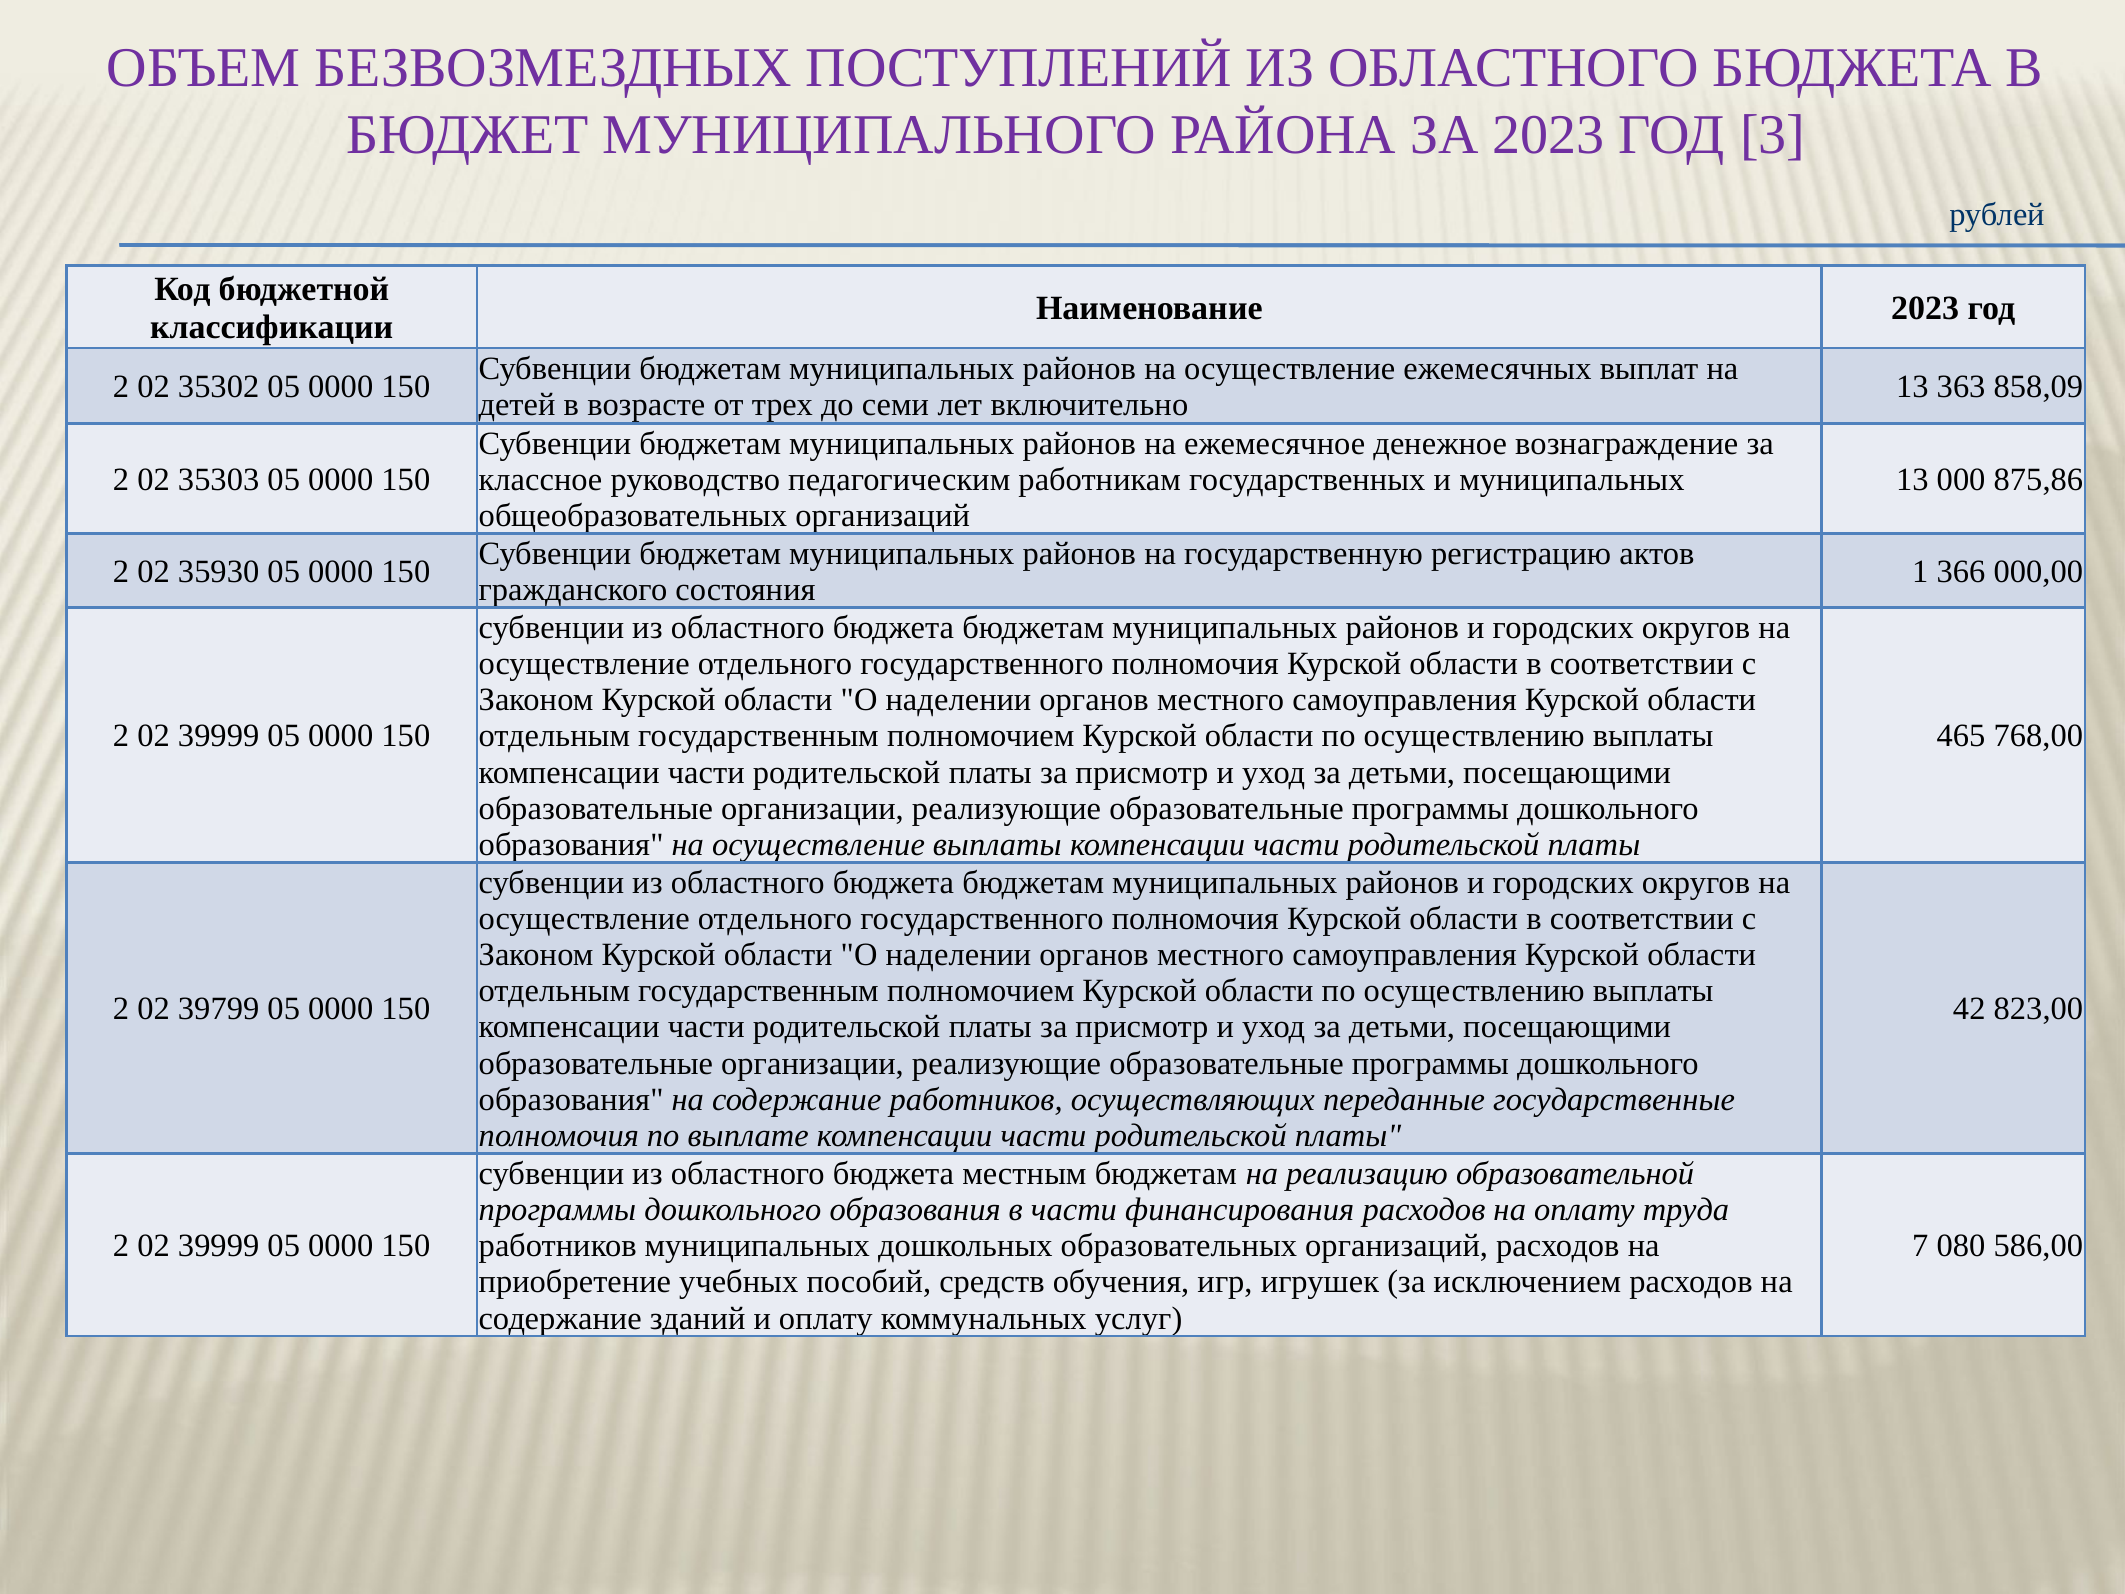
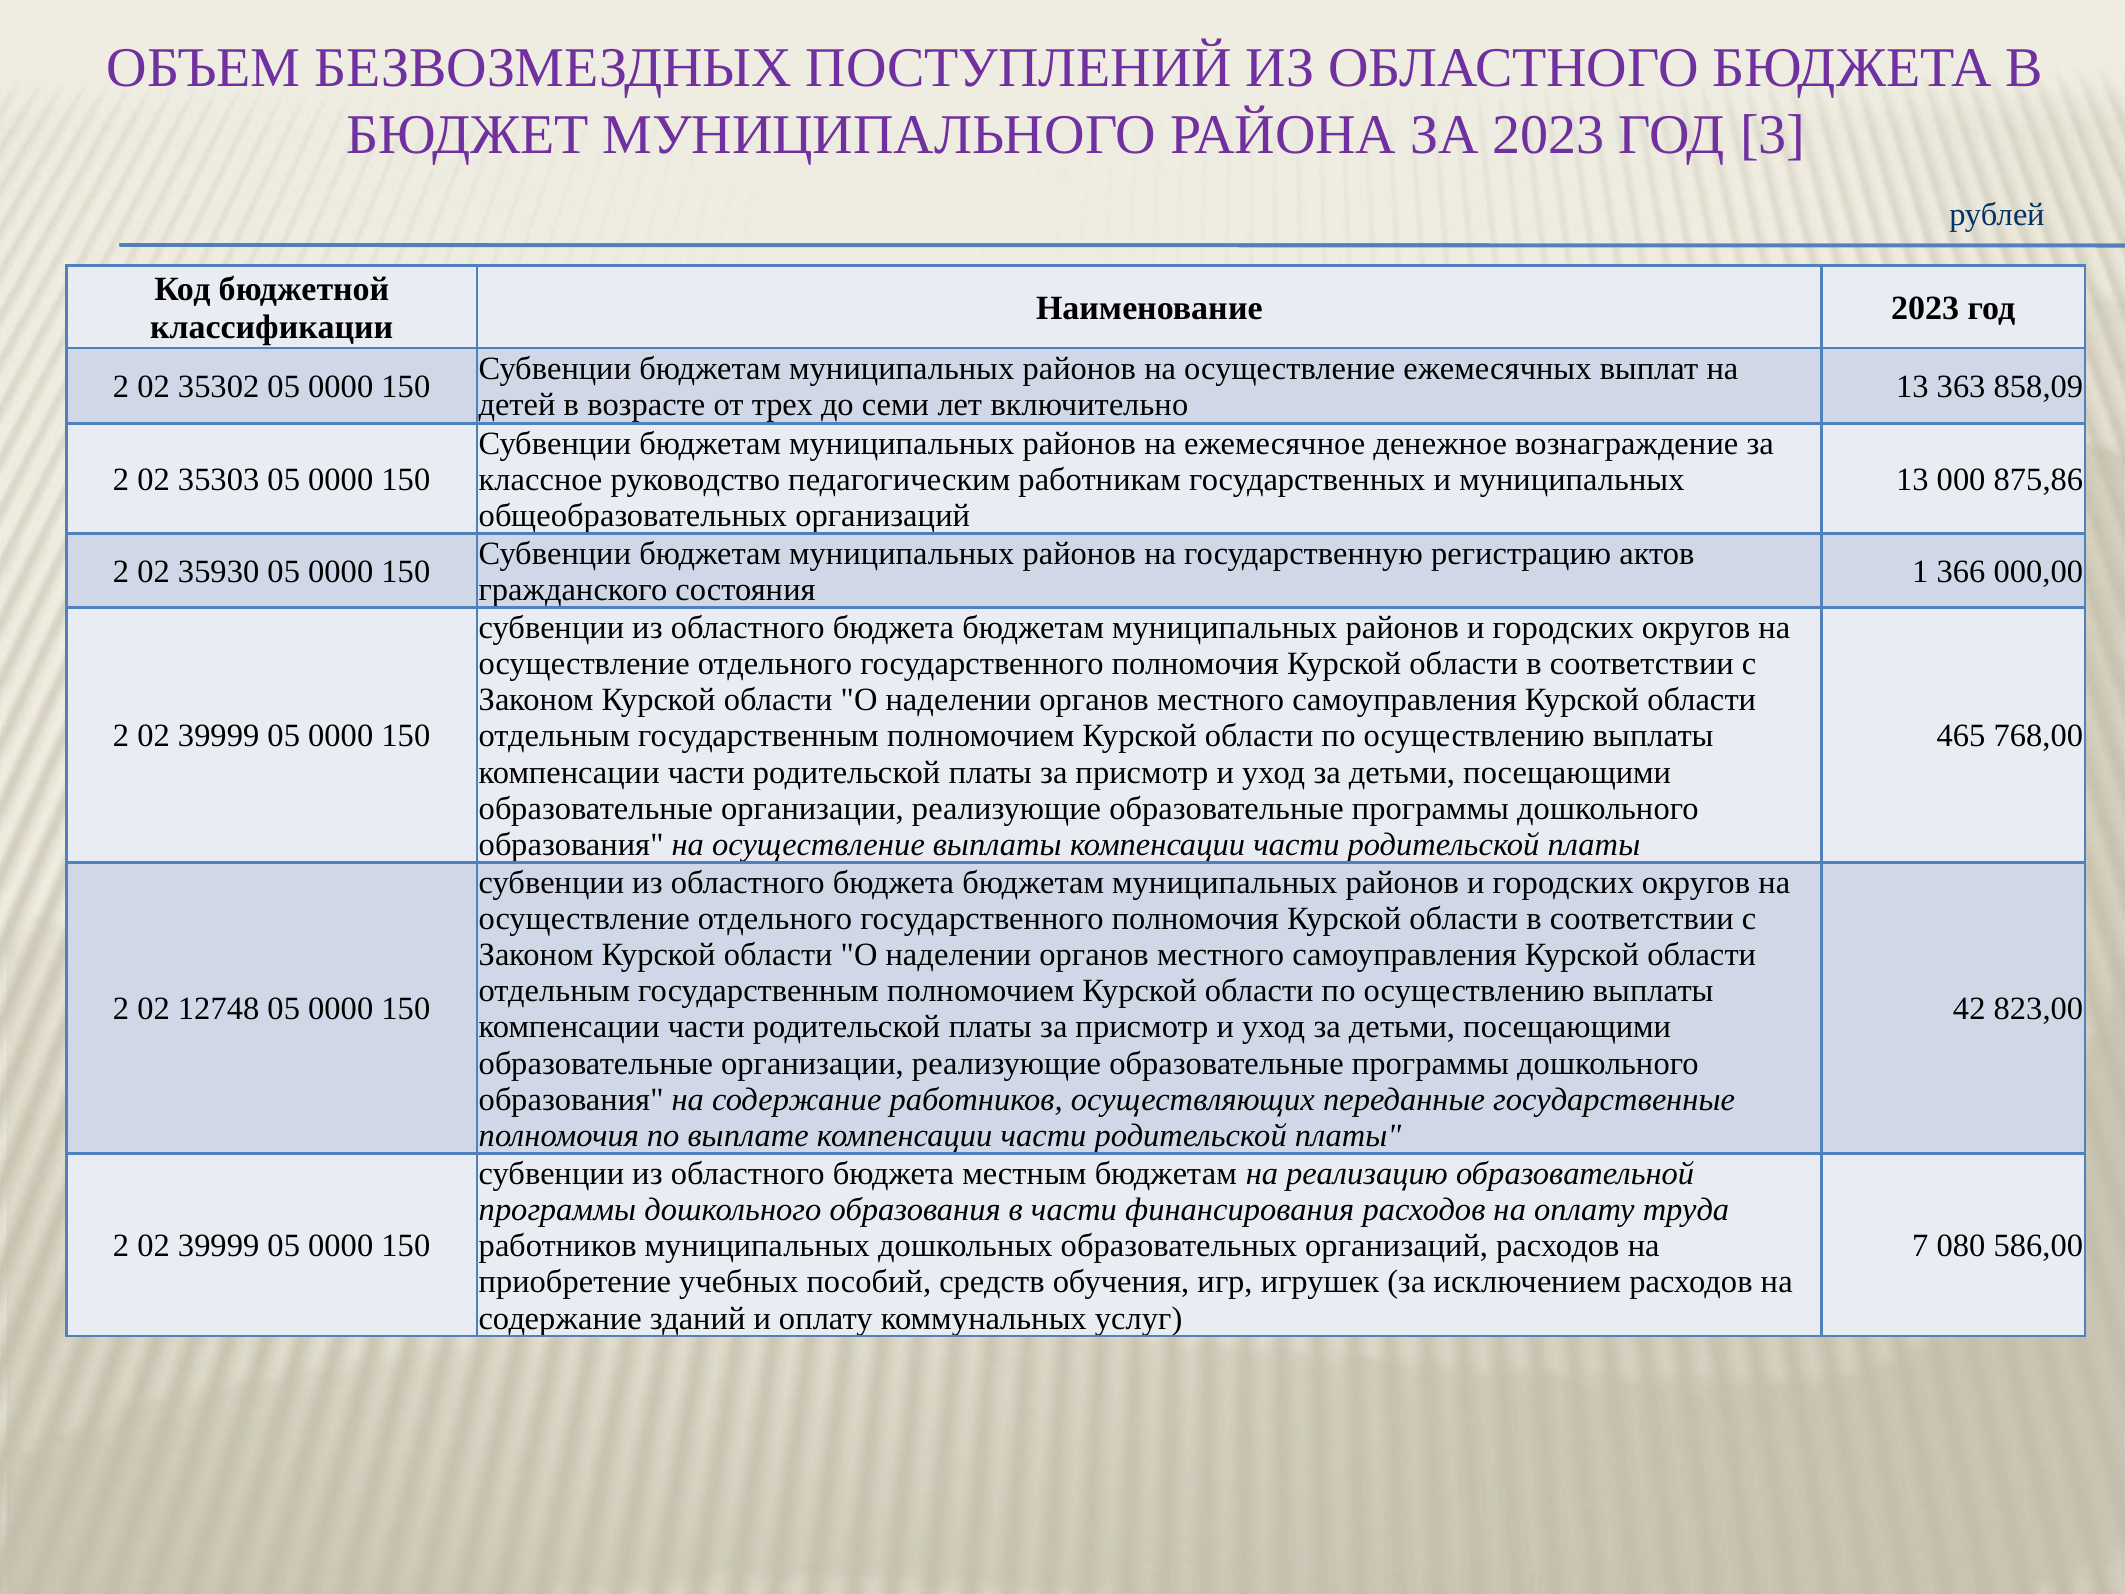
39799: 39799 -> 12748
